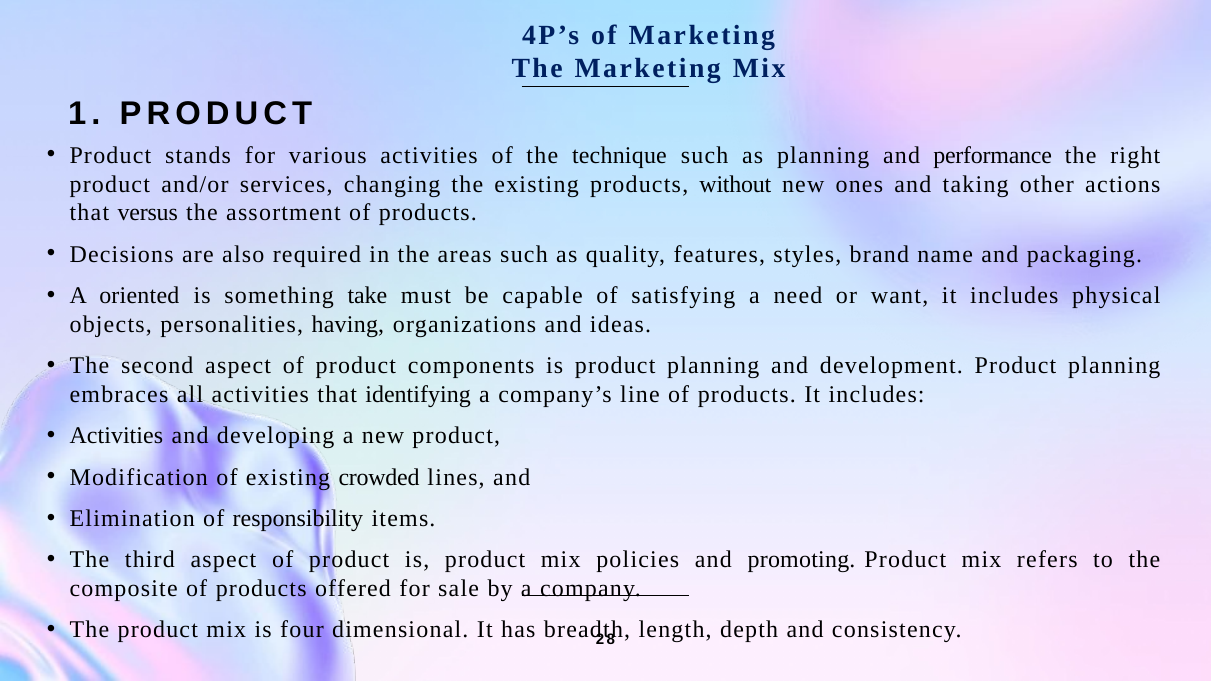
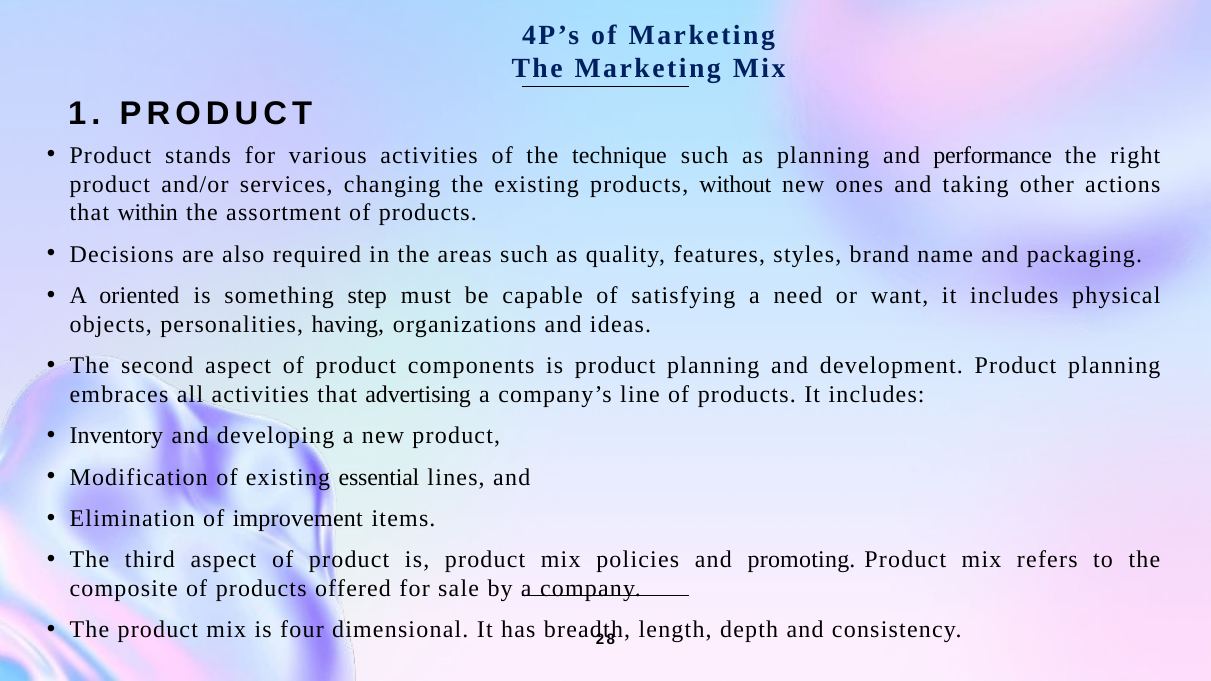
versus: versus -> within
take: take -> step
identifying: identifying -> advertising
Activities at (116, 436): Activities -> Inventory
crowded: crowded -> essential
responsibility: responsibility -> improvement
